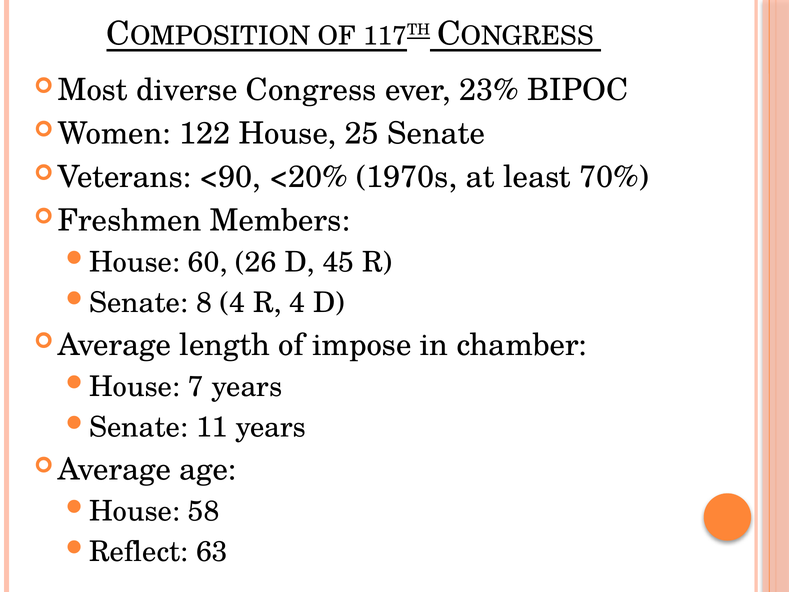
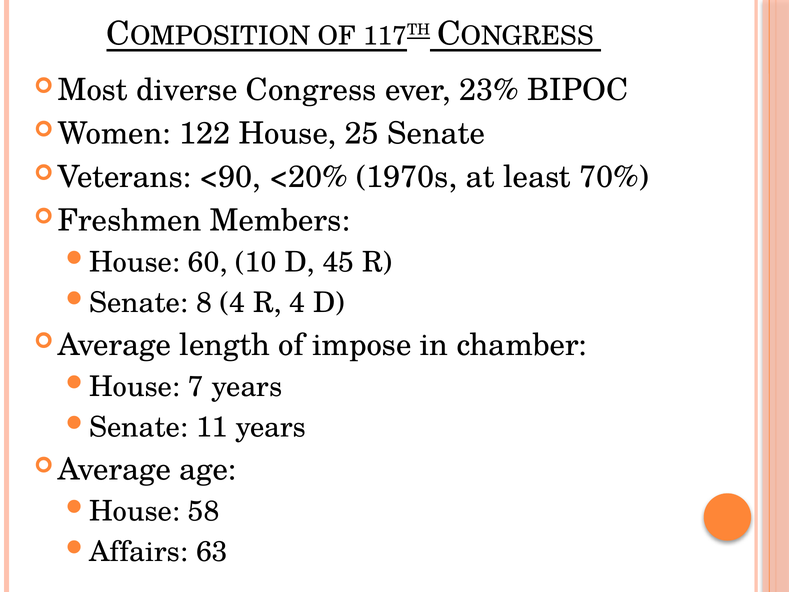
26: 26 -> 10
Reflect: Reflect -> Affairs
